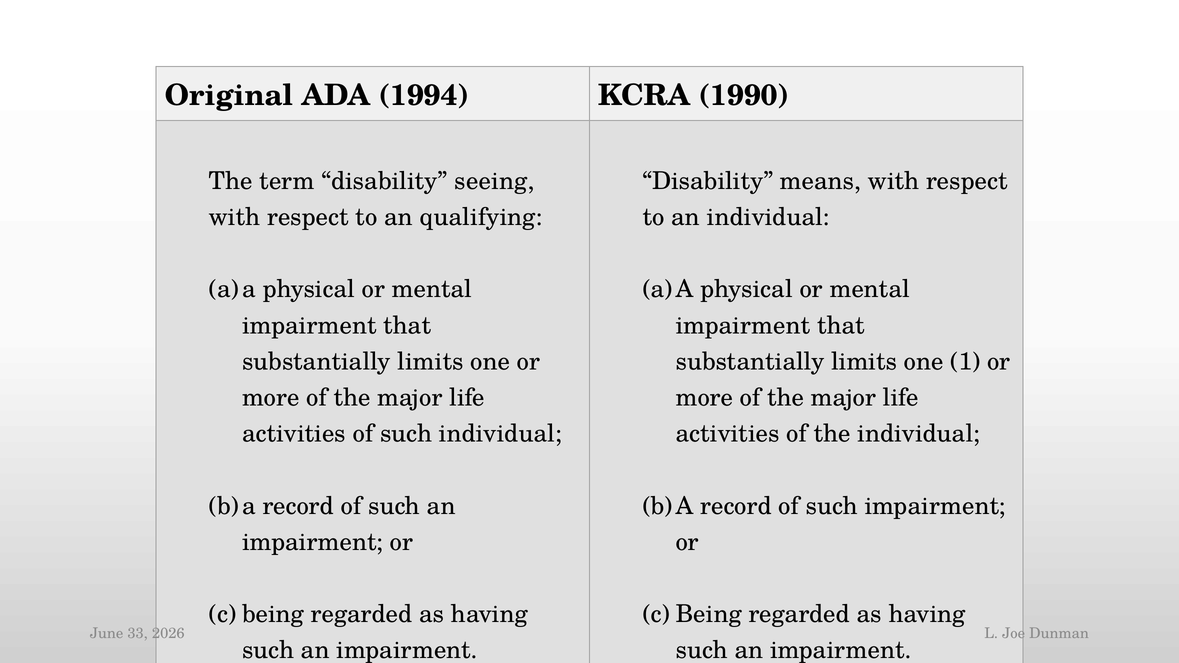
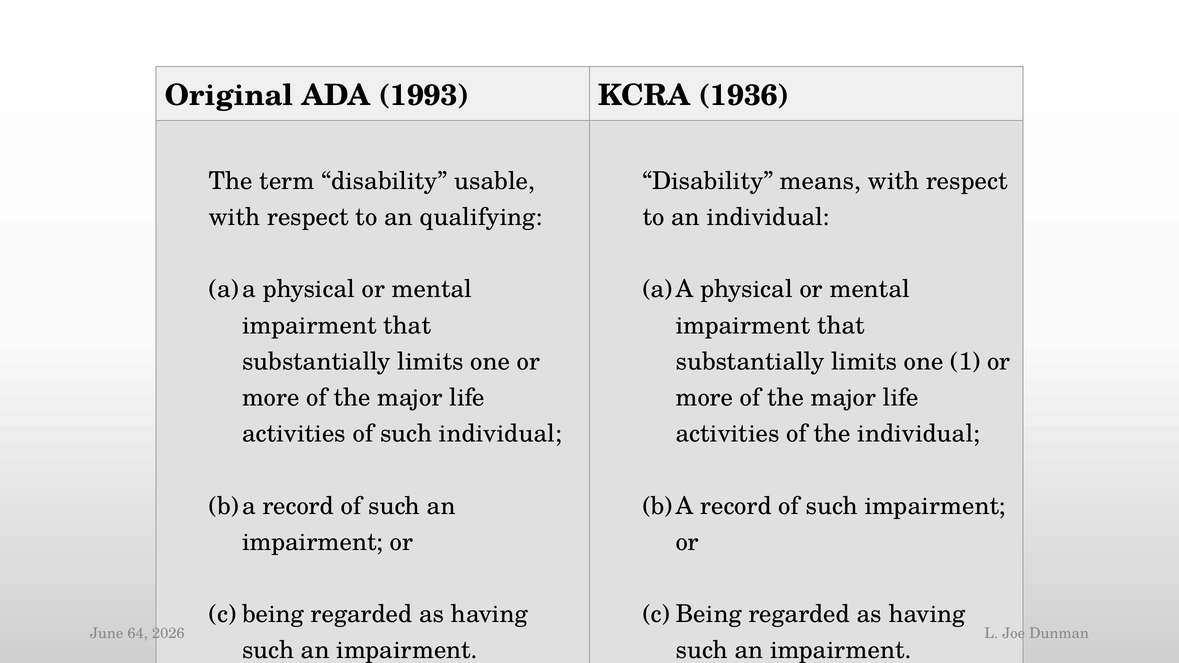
1994: 1994 -> 1993
1990: 1990 -> 1936
seeing: seeing -> usable
33: 33 -> 64
